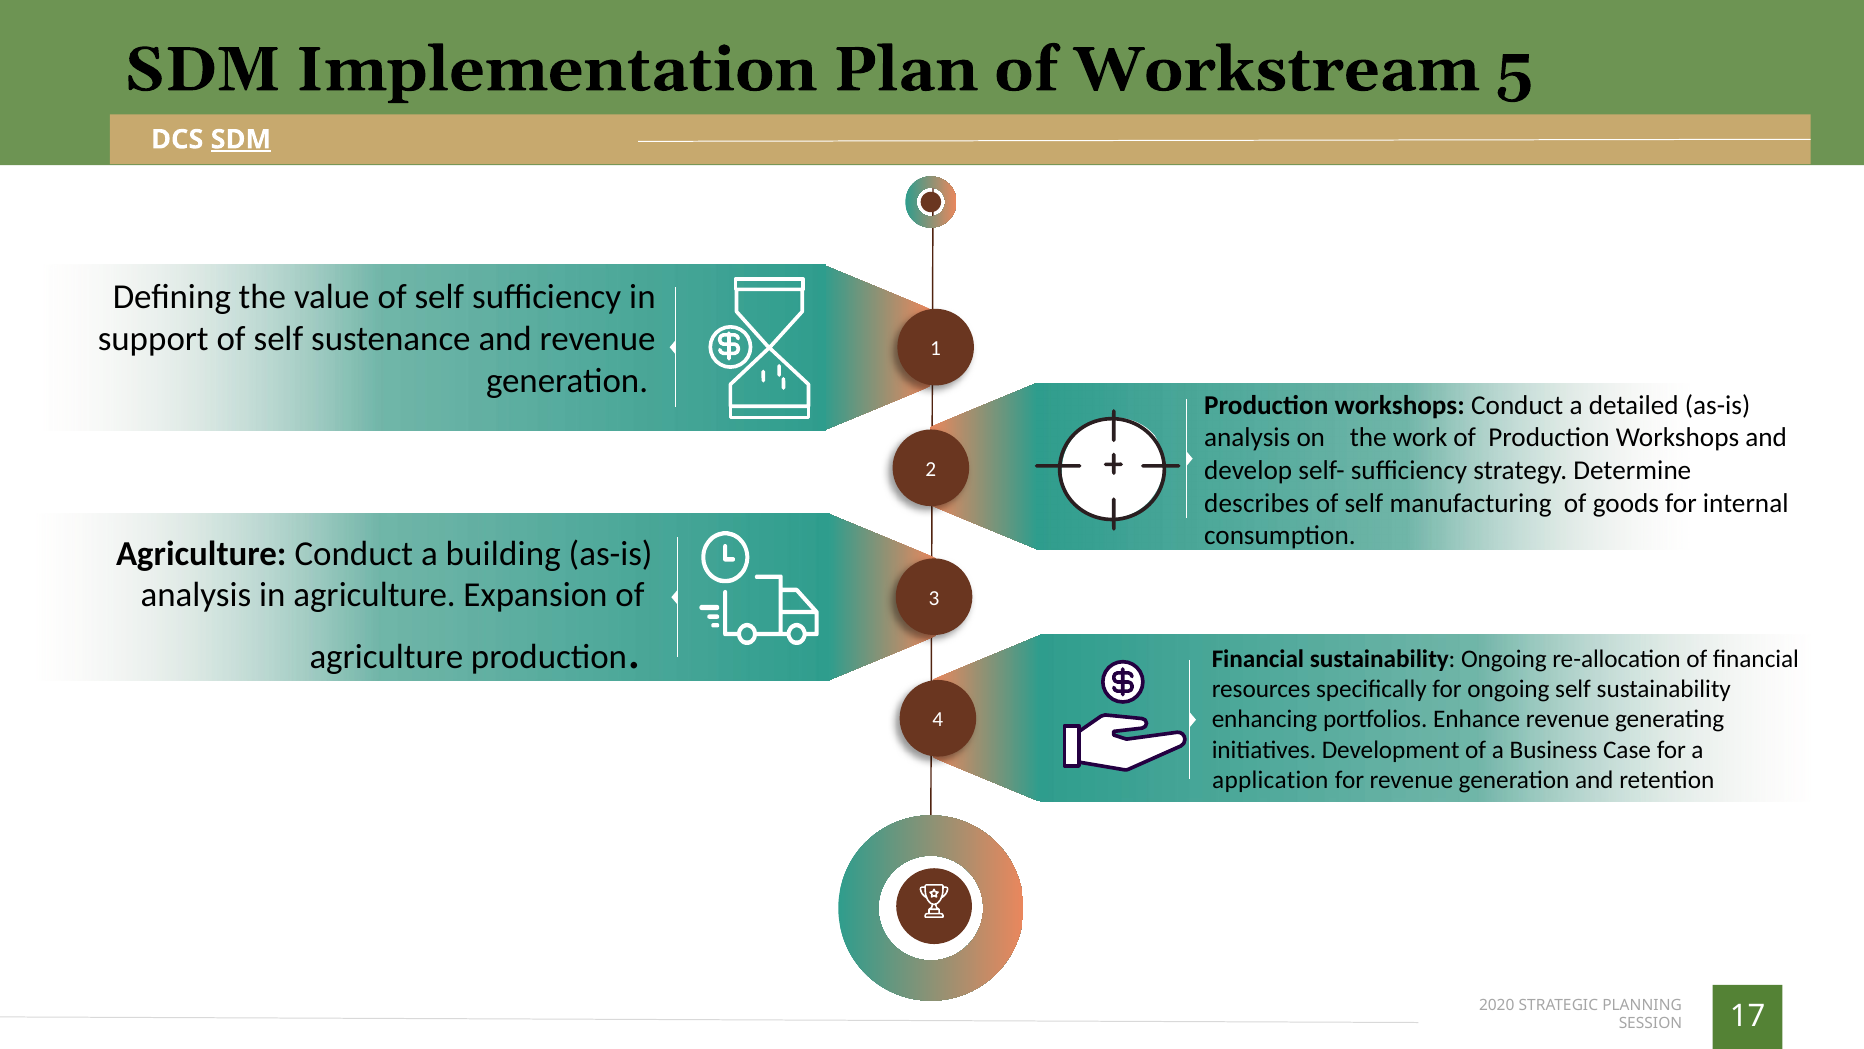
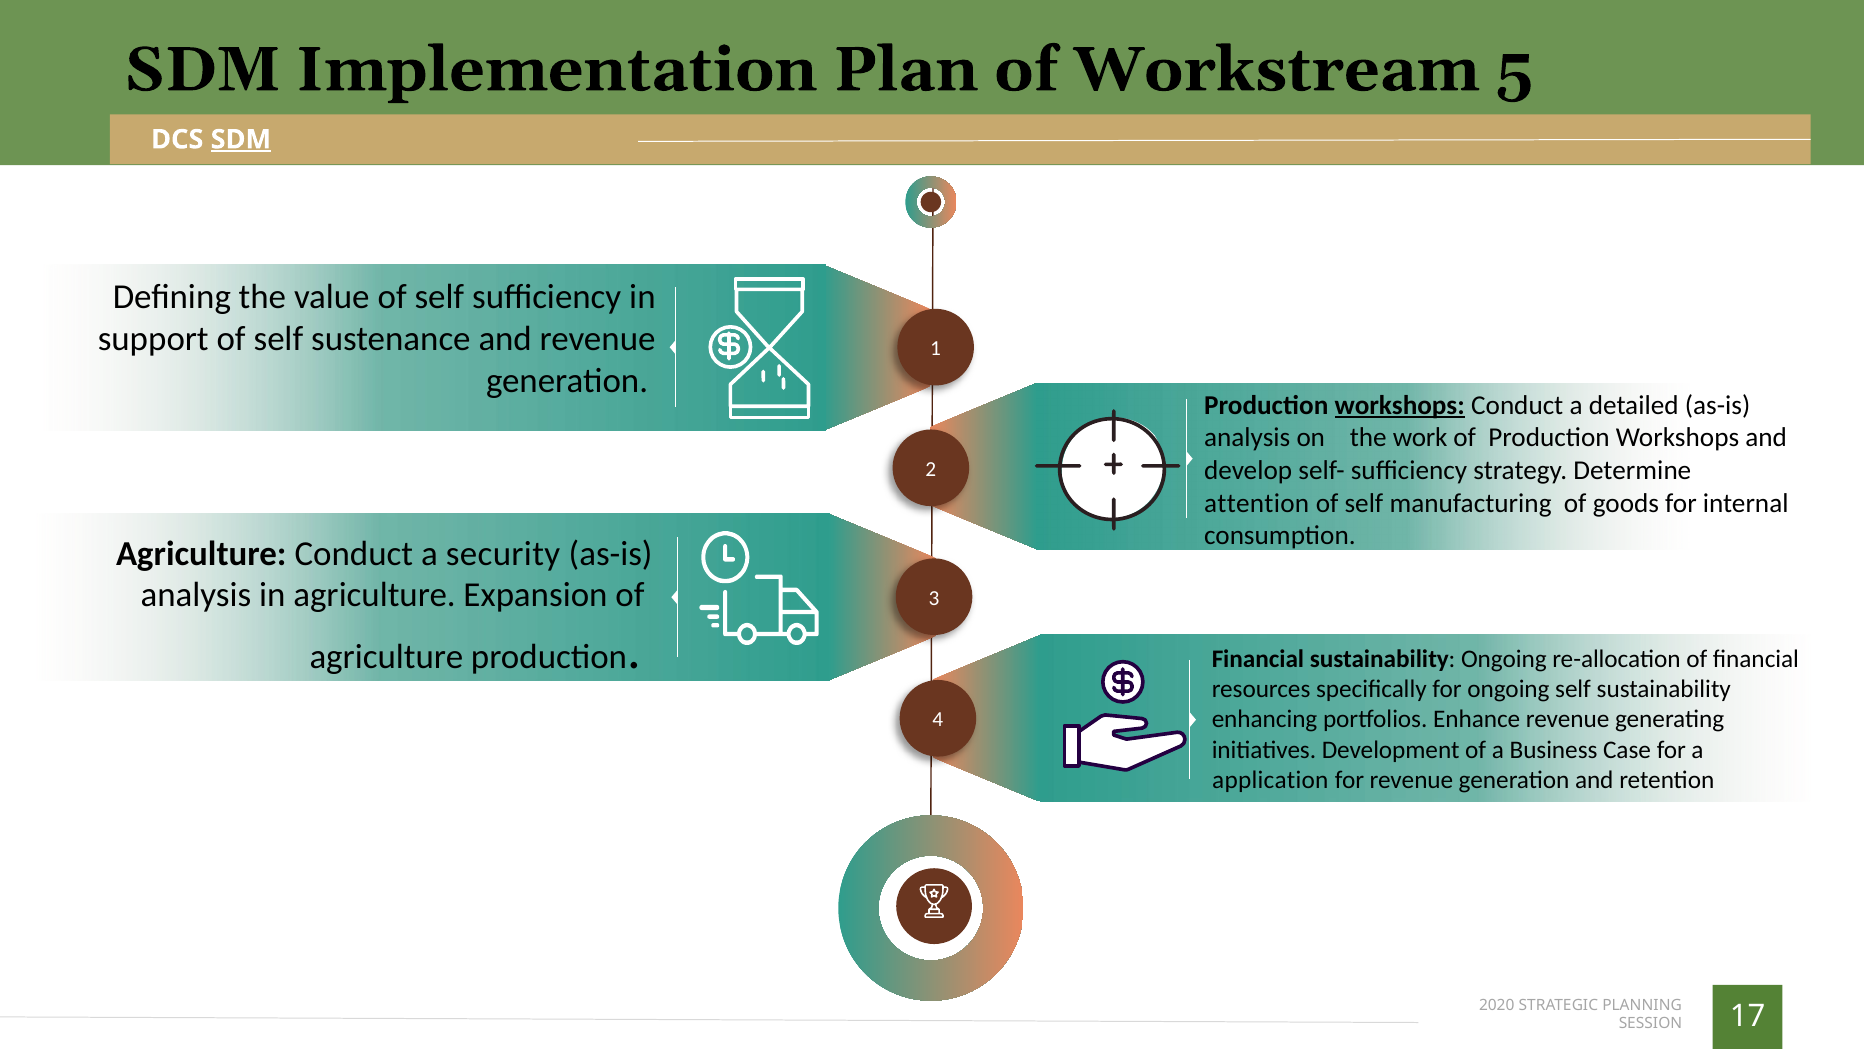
workshops at (1400, 405) underline: none -> present
describes: describes -> attention
building: building -> security
